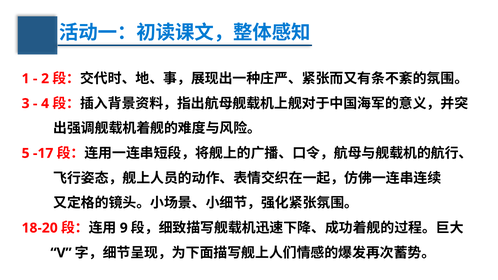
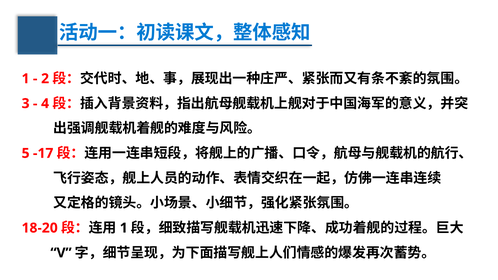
9 at (124, 228): 9 -> 1
